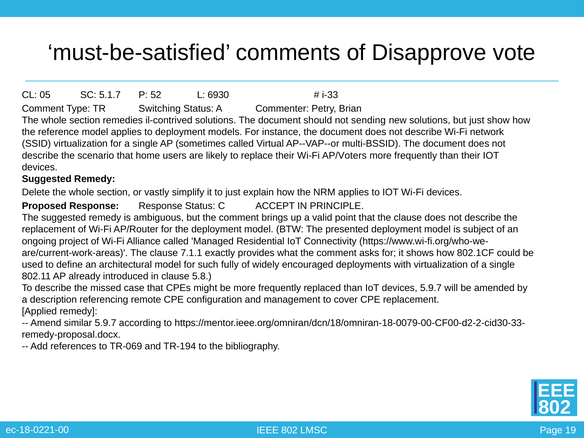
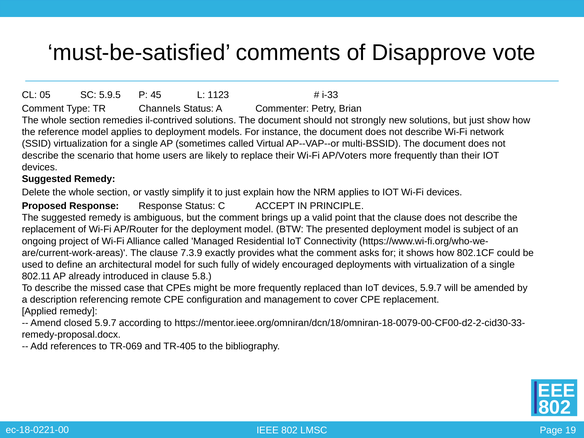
5.1.7: 5.1.7 -> 5.9.5
52: 52 -> 45
6930: 6930 -> 1123
Switching: Switching -> Channels
sending: sending -> strongly
7.1.1: 7.1.1 -> 7.3.9
similar: similar -> closed
TR-194: TR-194 -> TR-405
